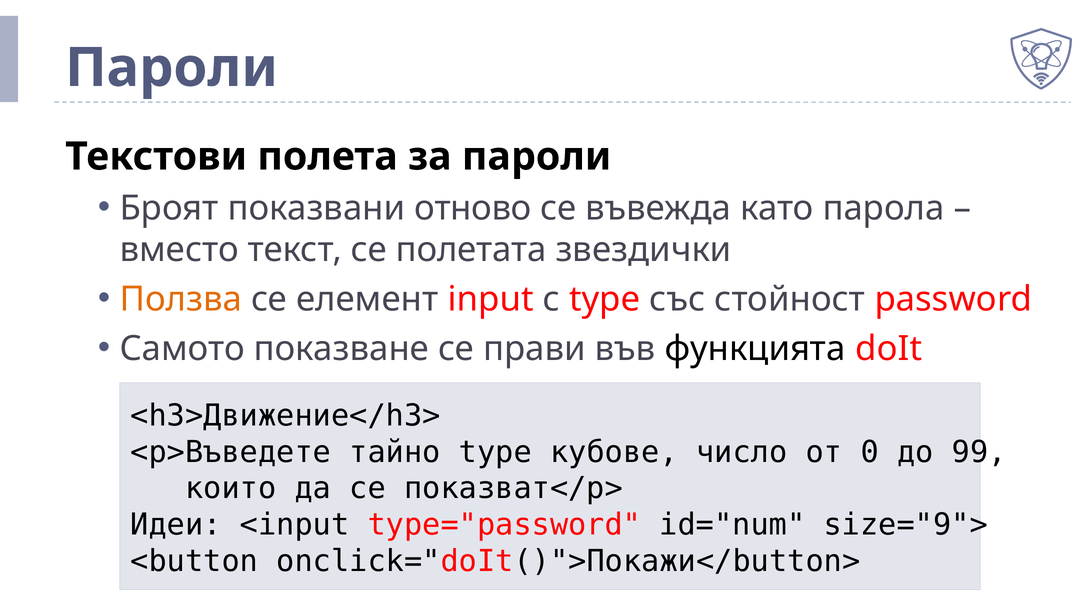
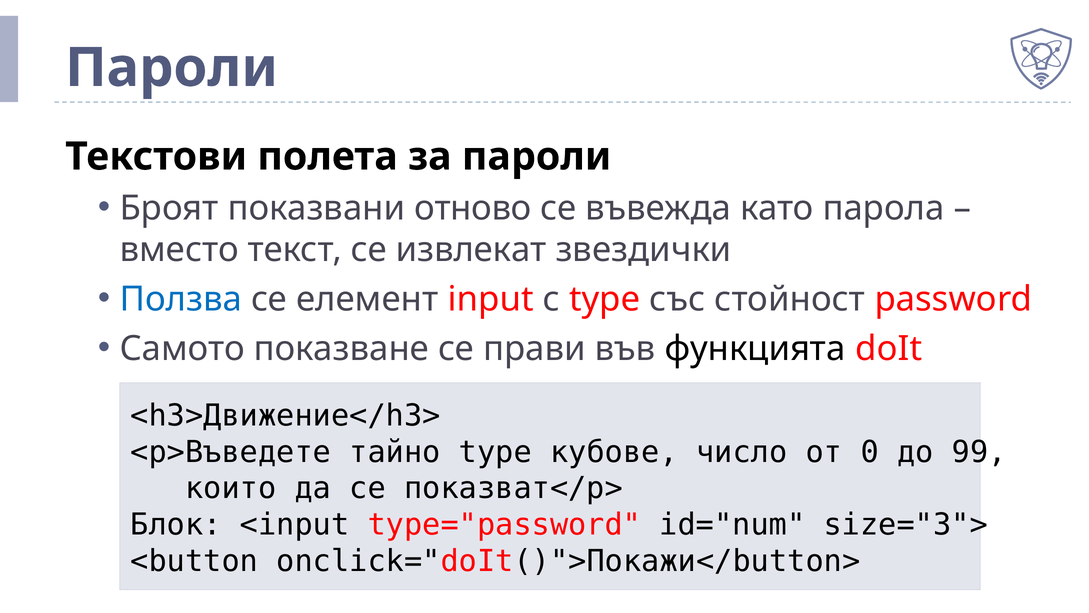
полетата: полетата -> извлекат
Ползва colour: orange -> blue
Идеи: Идеи -> Блок
size="9">: size="9"> -> size="3">
